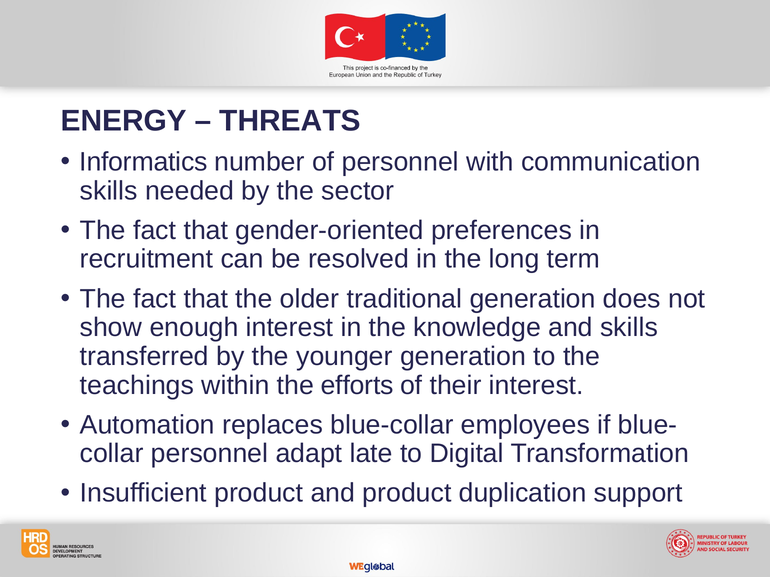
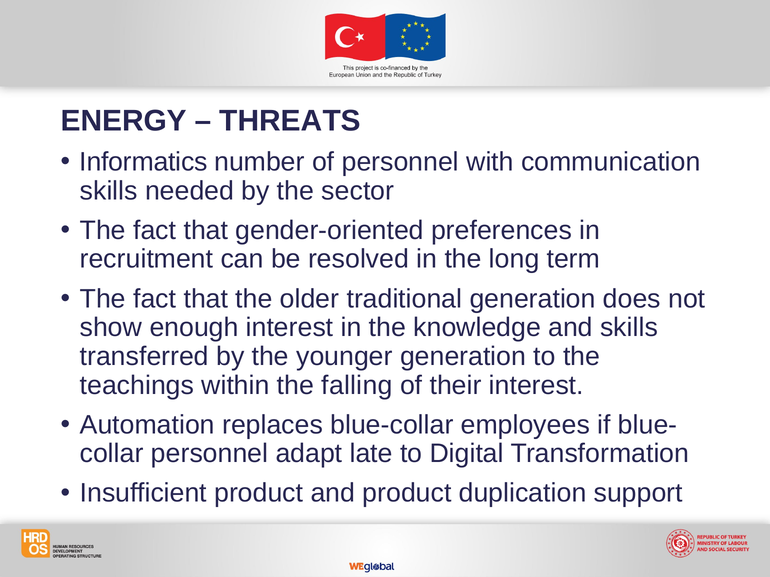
efforts: efforts -> falling
